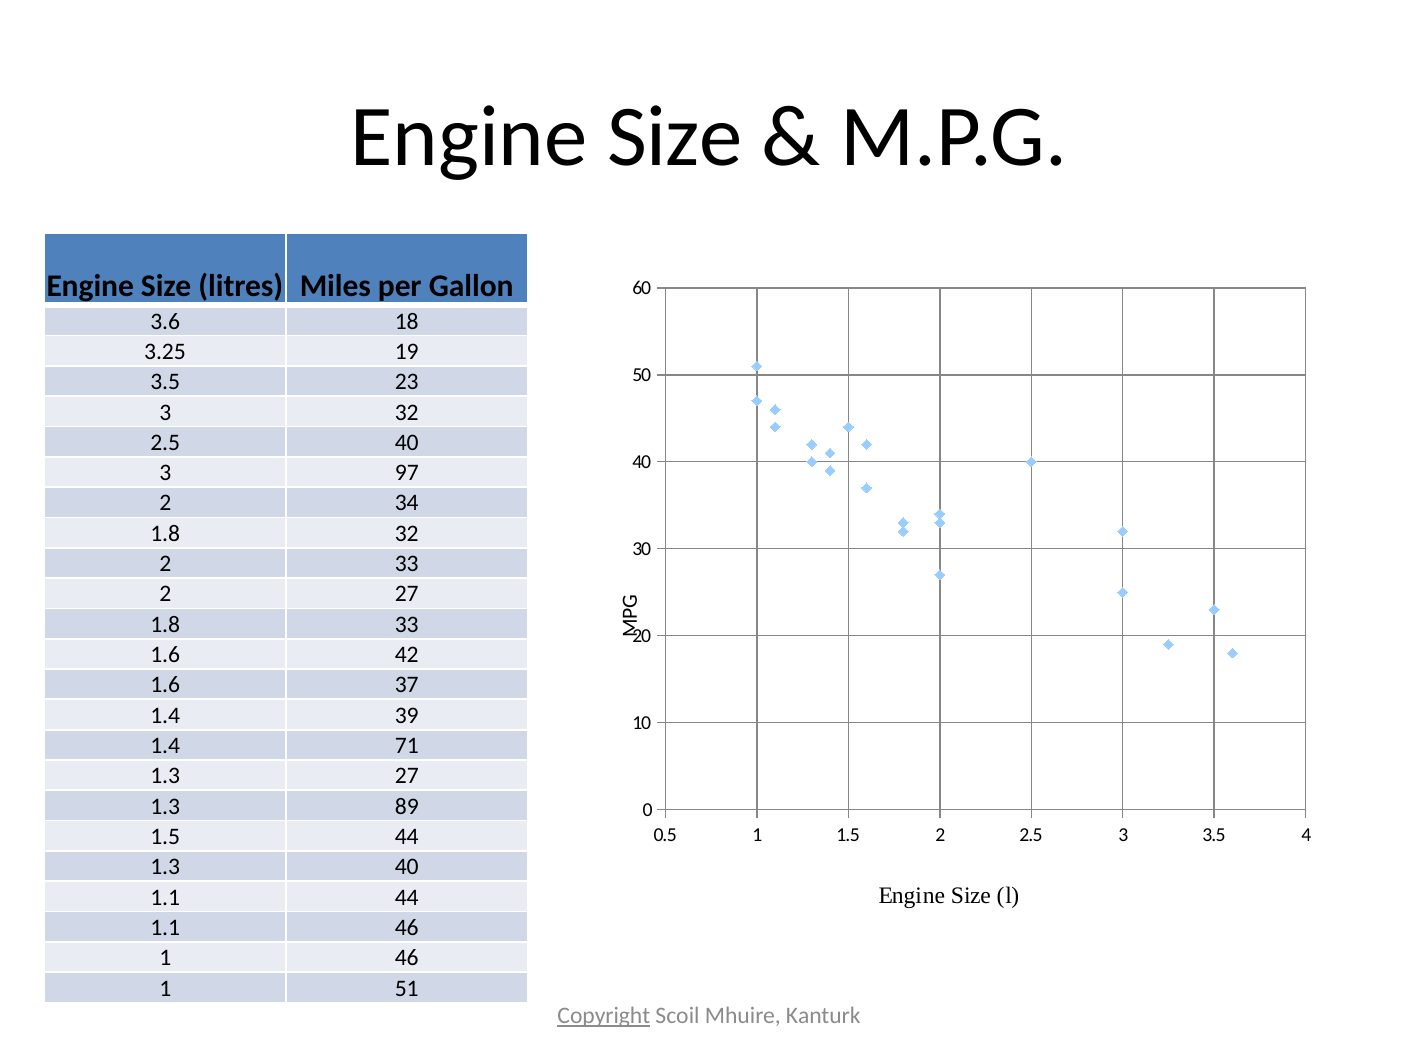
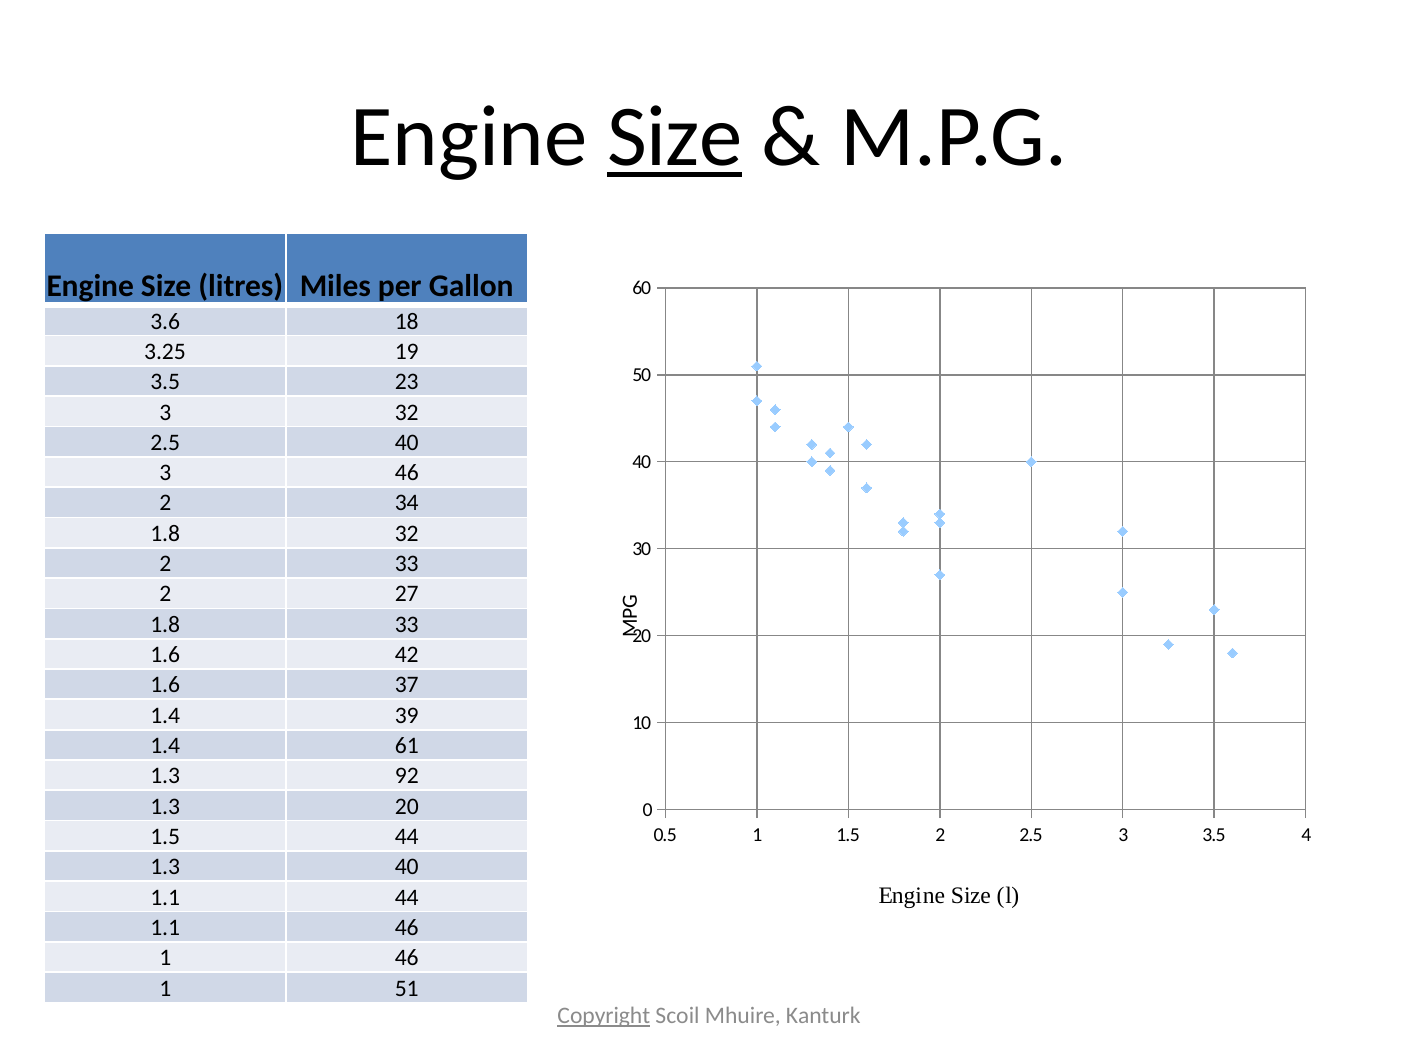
Size at (675, 137) underline: none -> present
3 97: 97 -> 46
71: 71 -> 61
1.3 27: 27 -> 92
1.3 89: 89 -> 20
